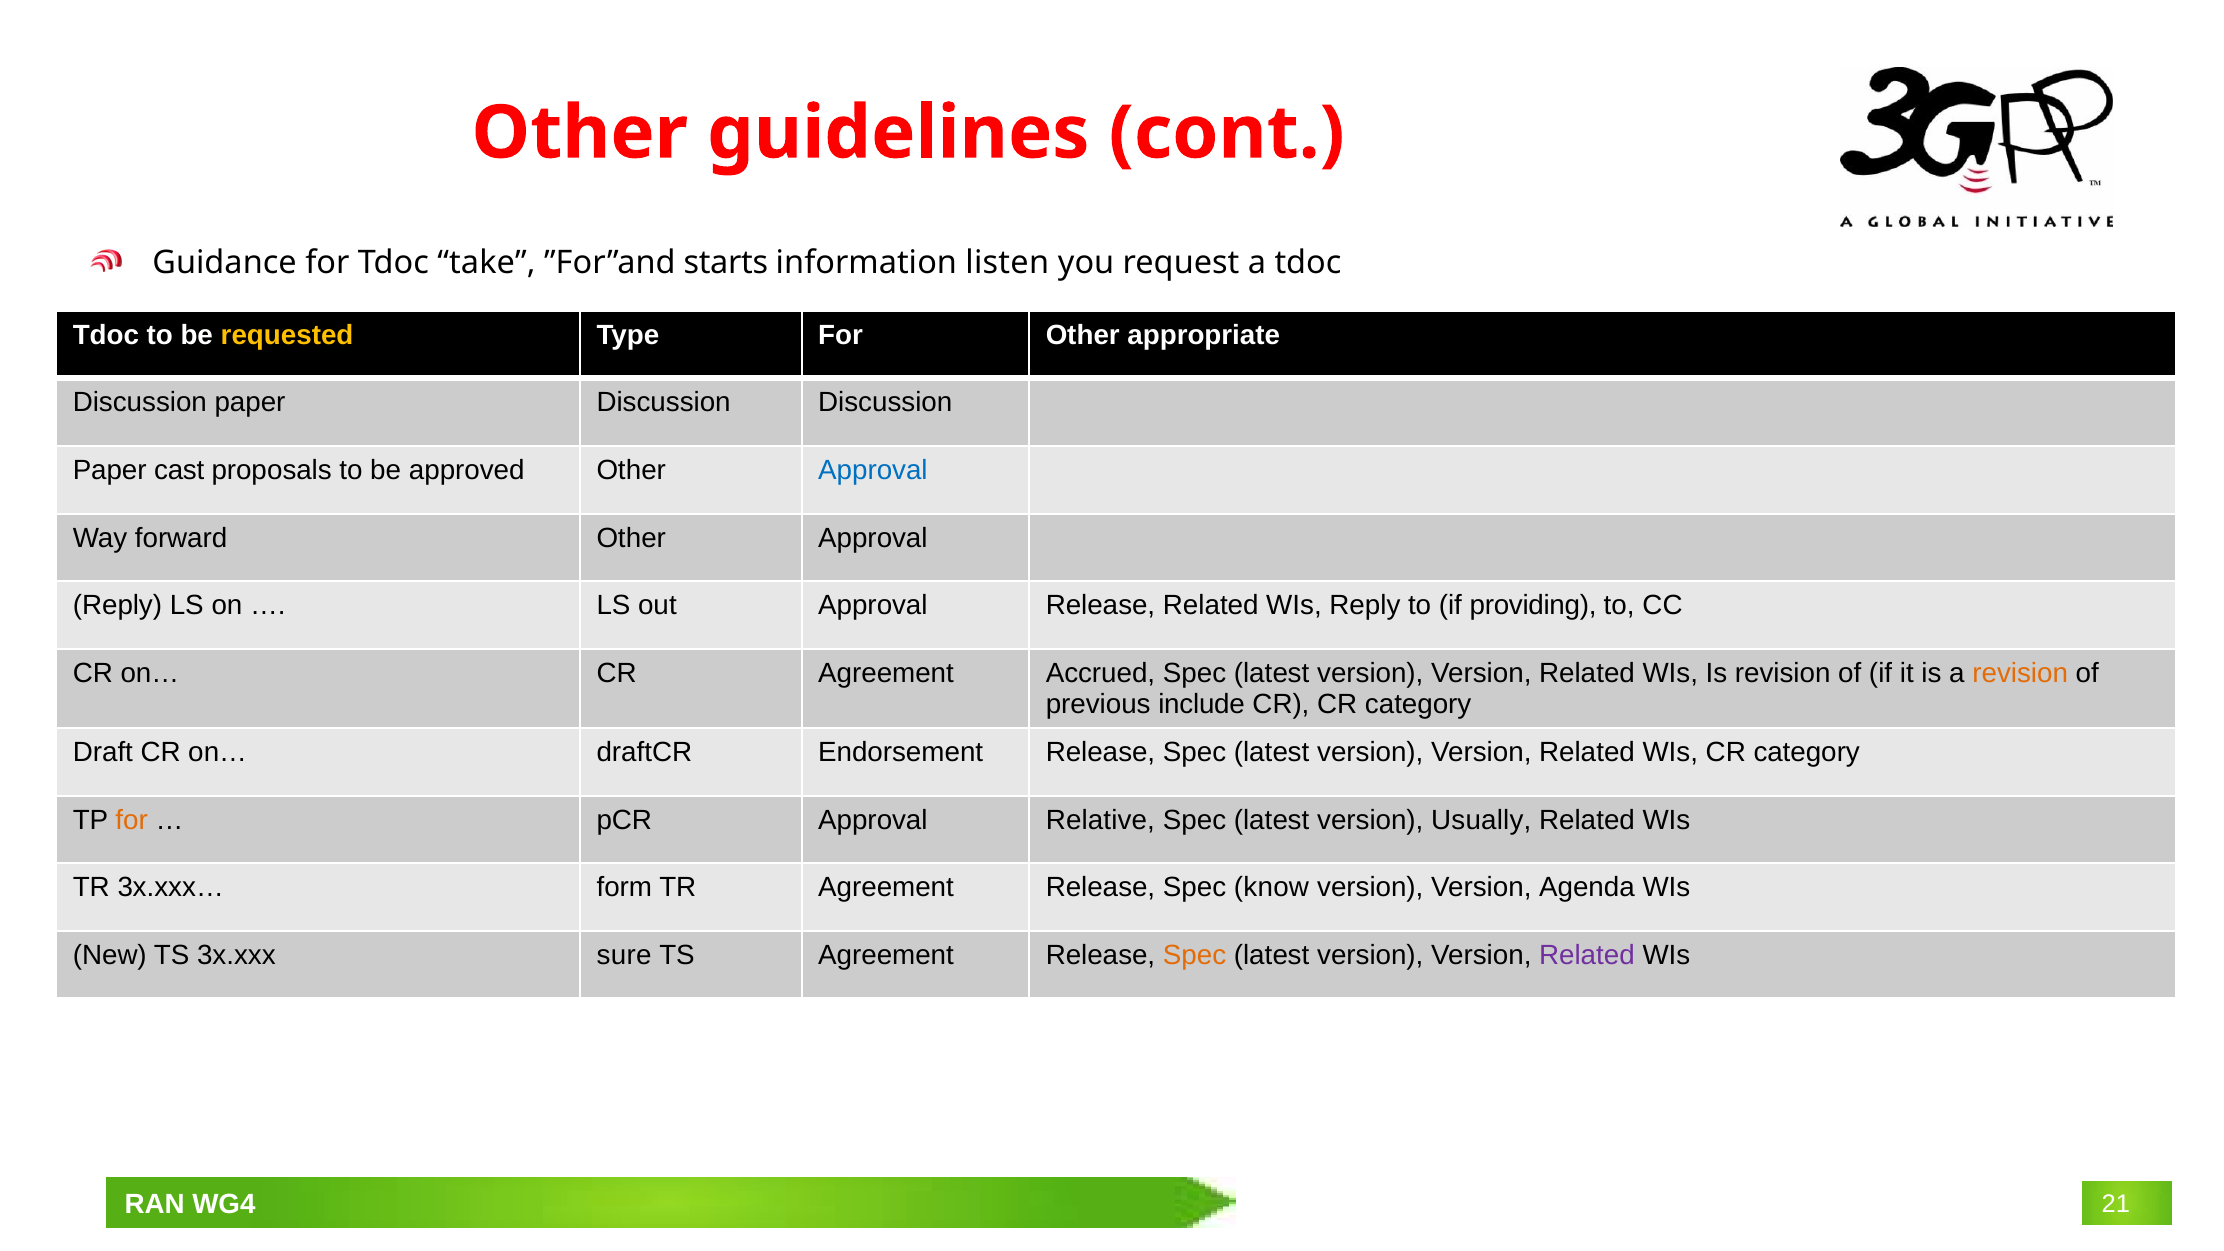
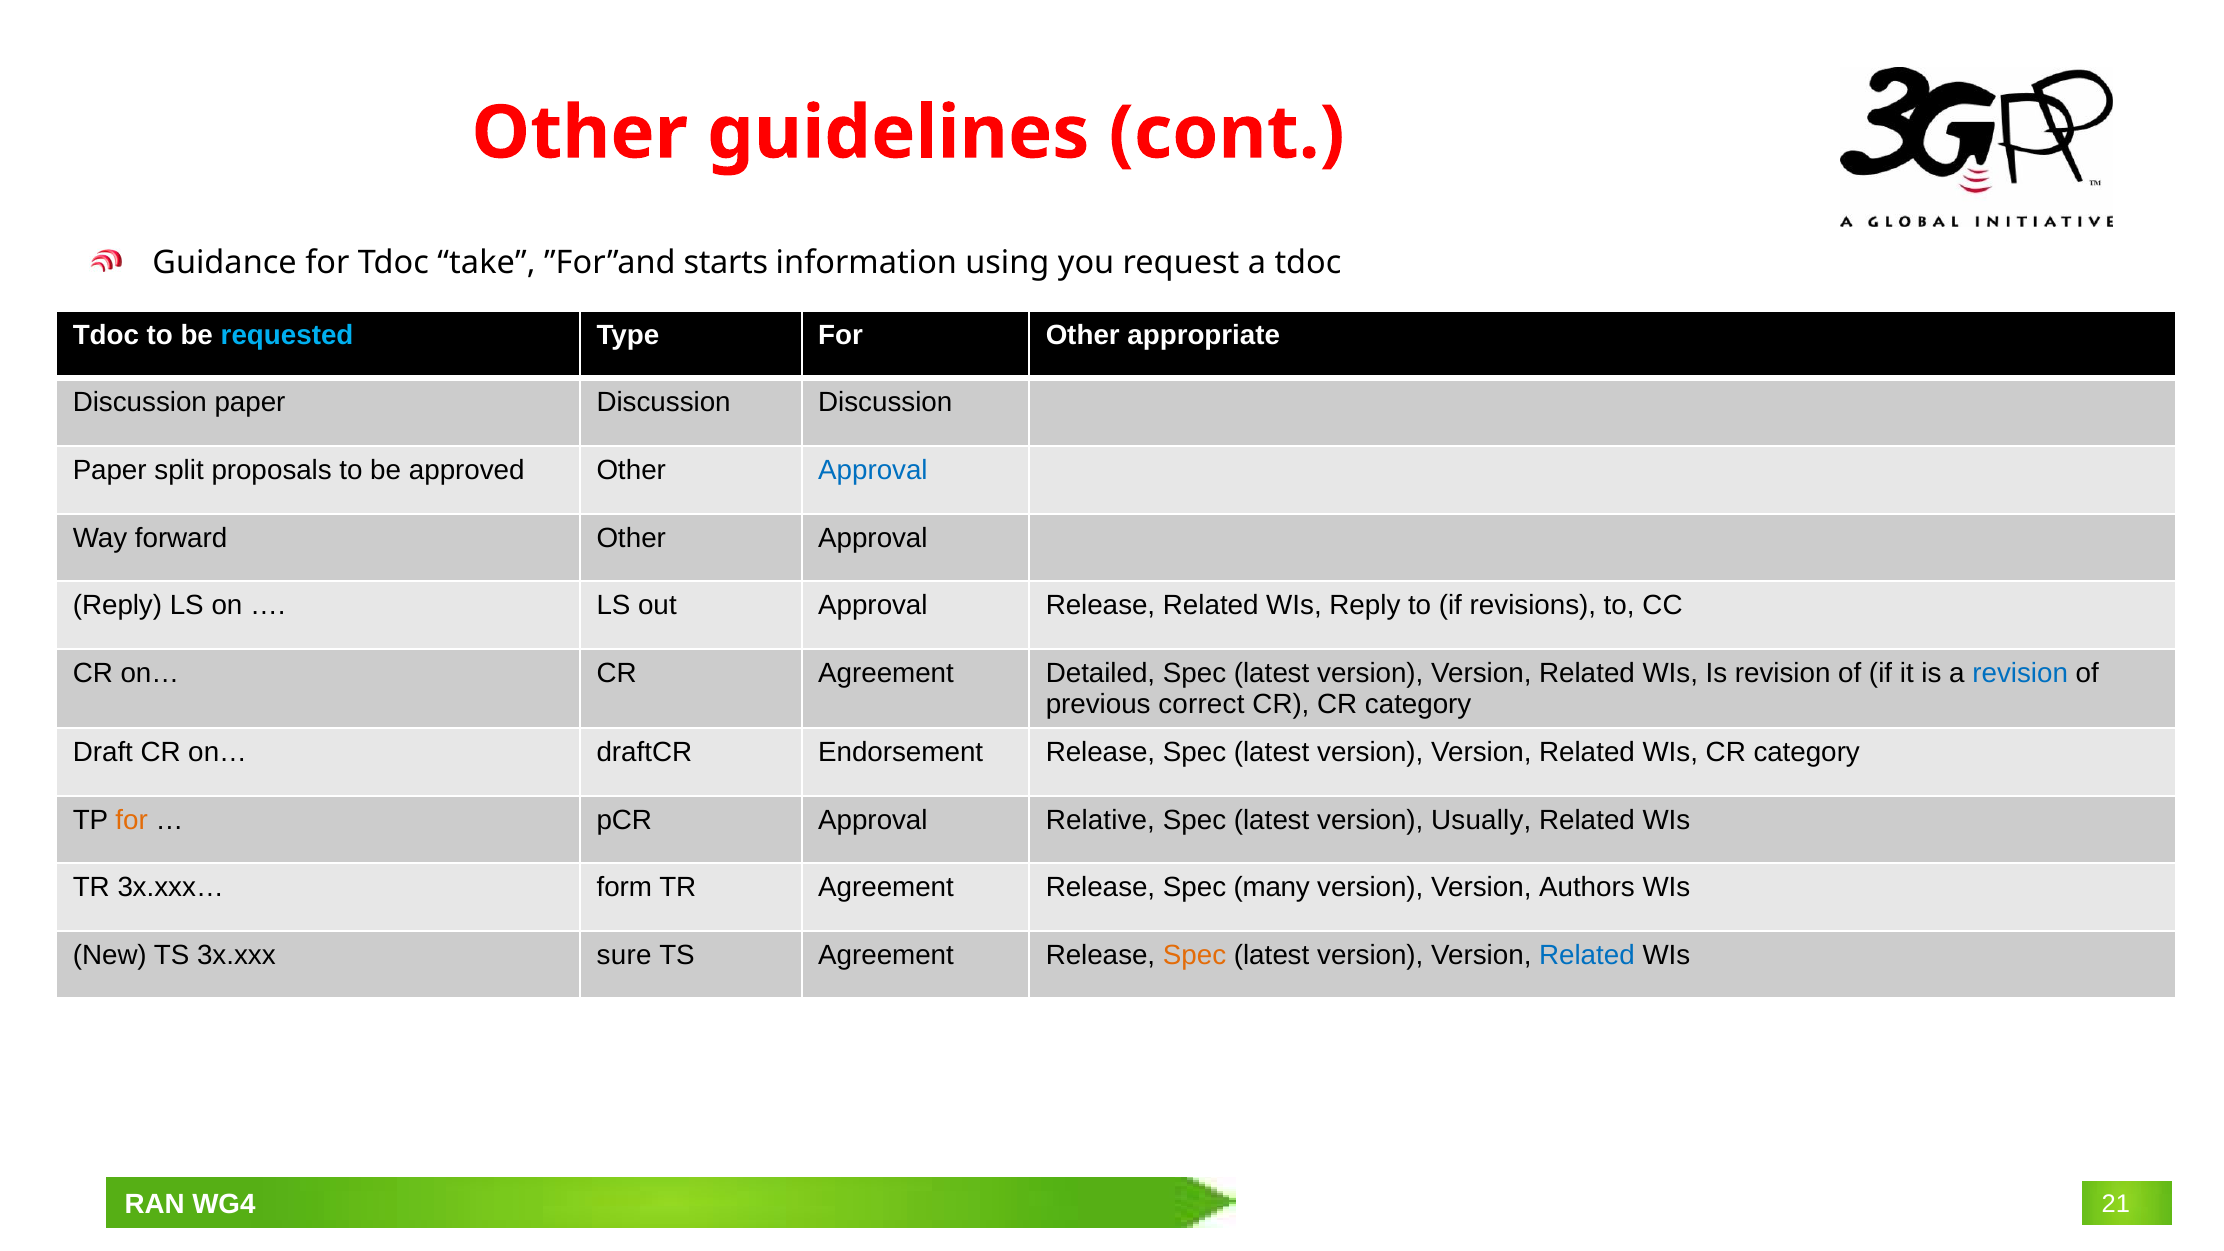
listen: listen -> using
requested colour: yellow -> light blue
cast: cast -> split
providing: providing -> revisions
Accrued: Accrued -> Detailed
revision at (2020, 673) colour: orange -> blue
include: include -> correct
know: know -> many
Agenda: Agenda -> Authors
Related at (1587, 955) colour: purple -> blue
